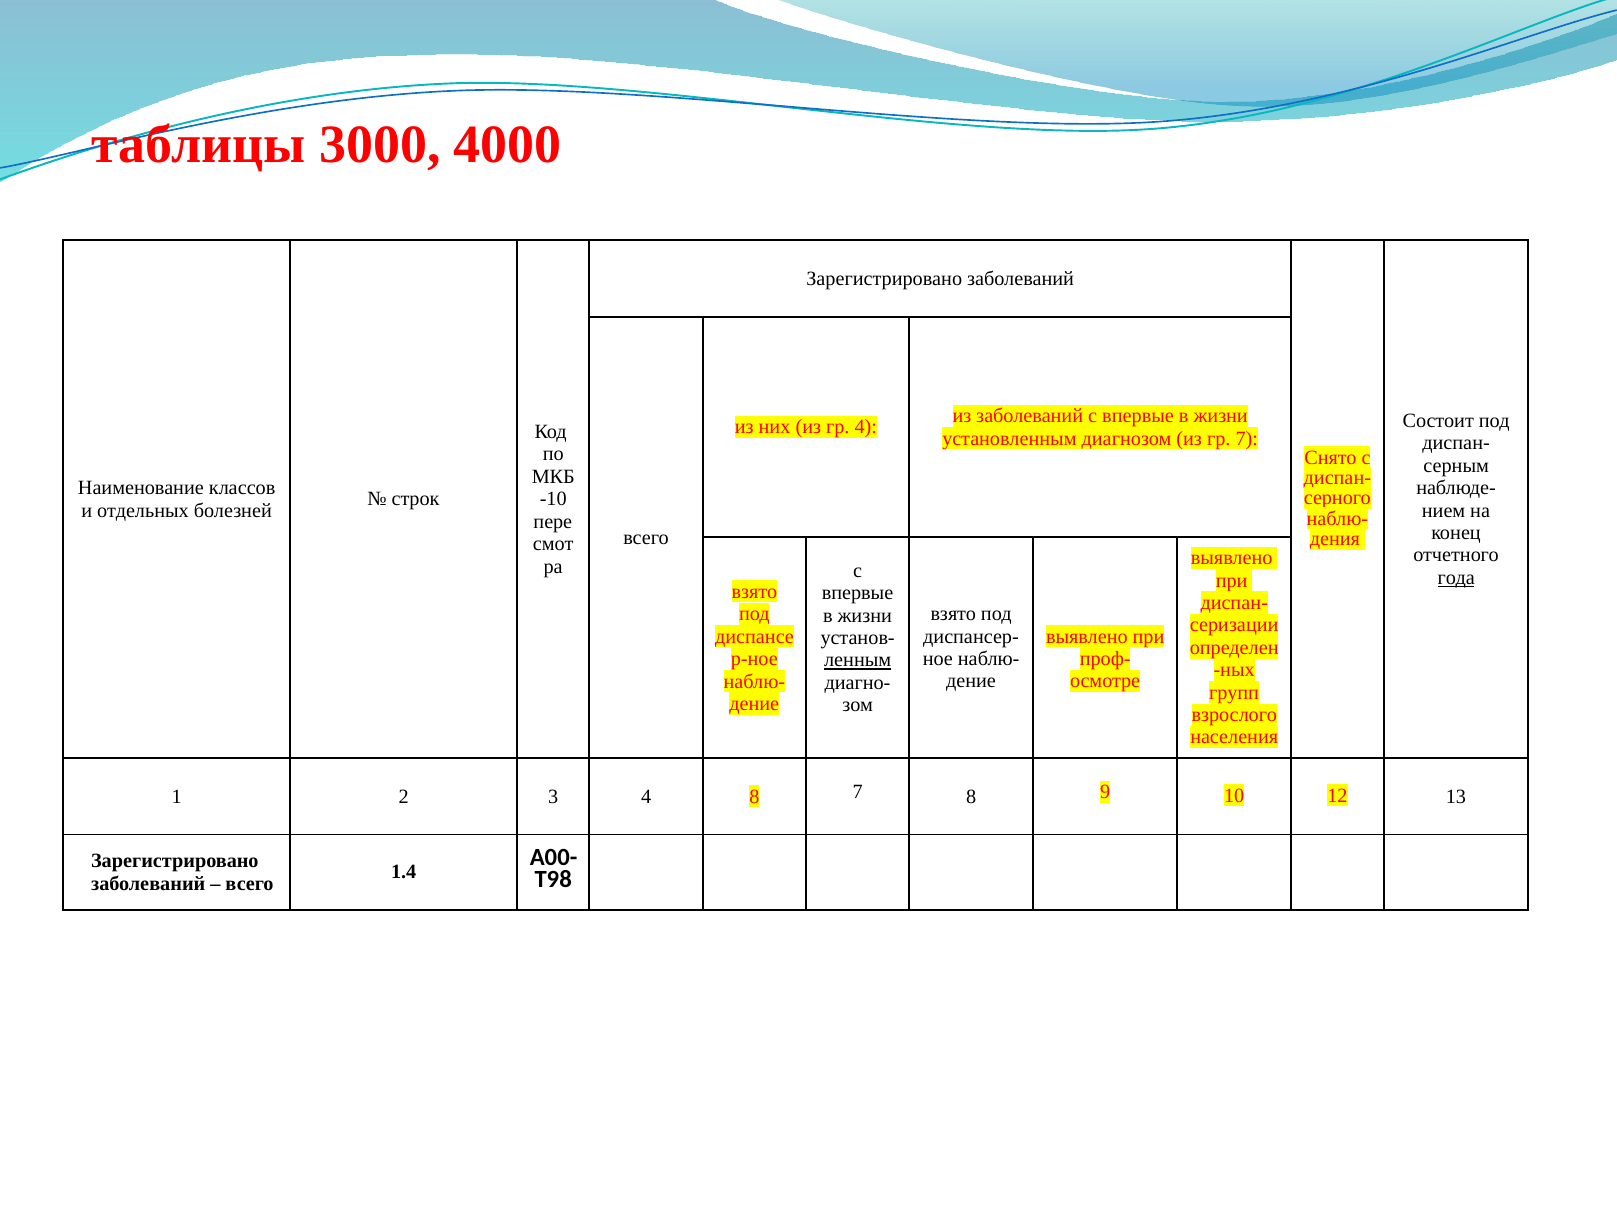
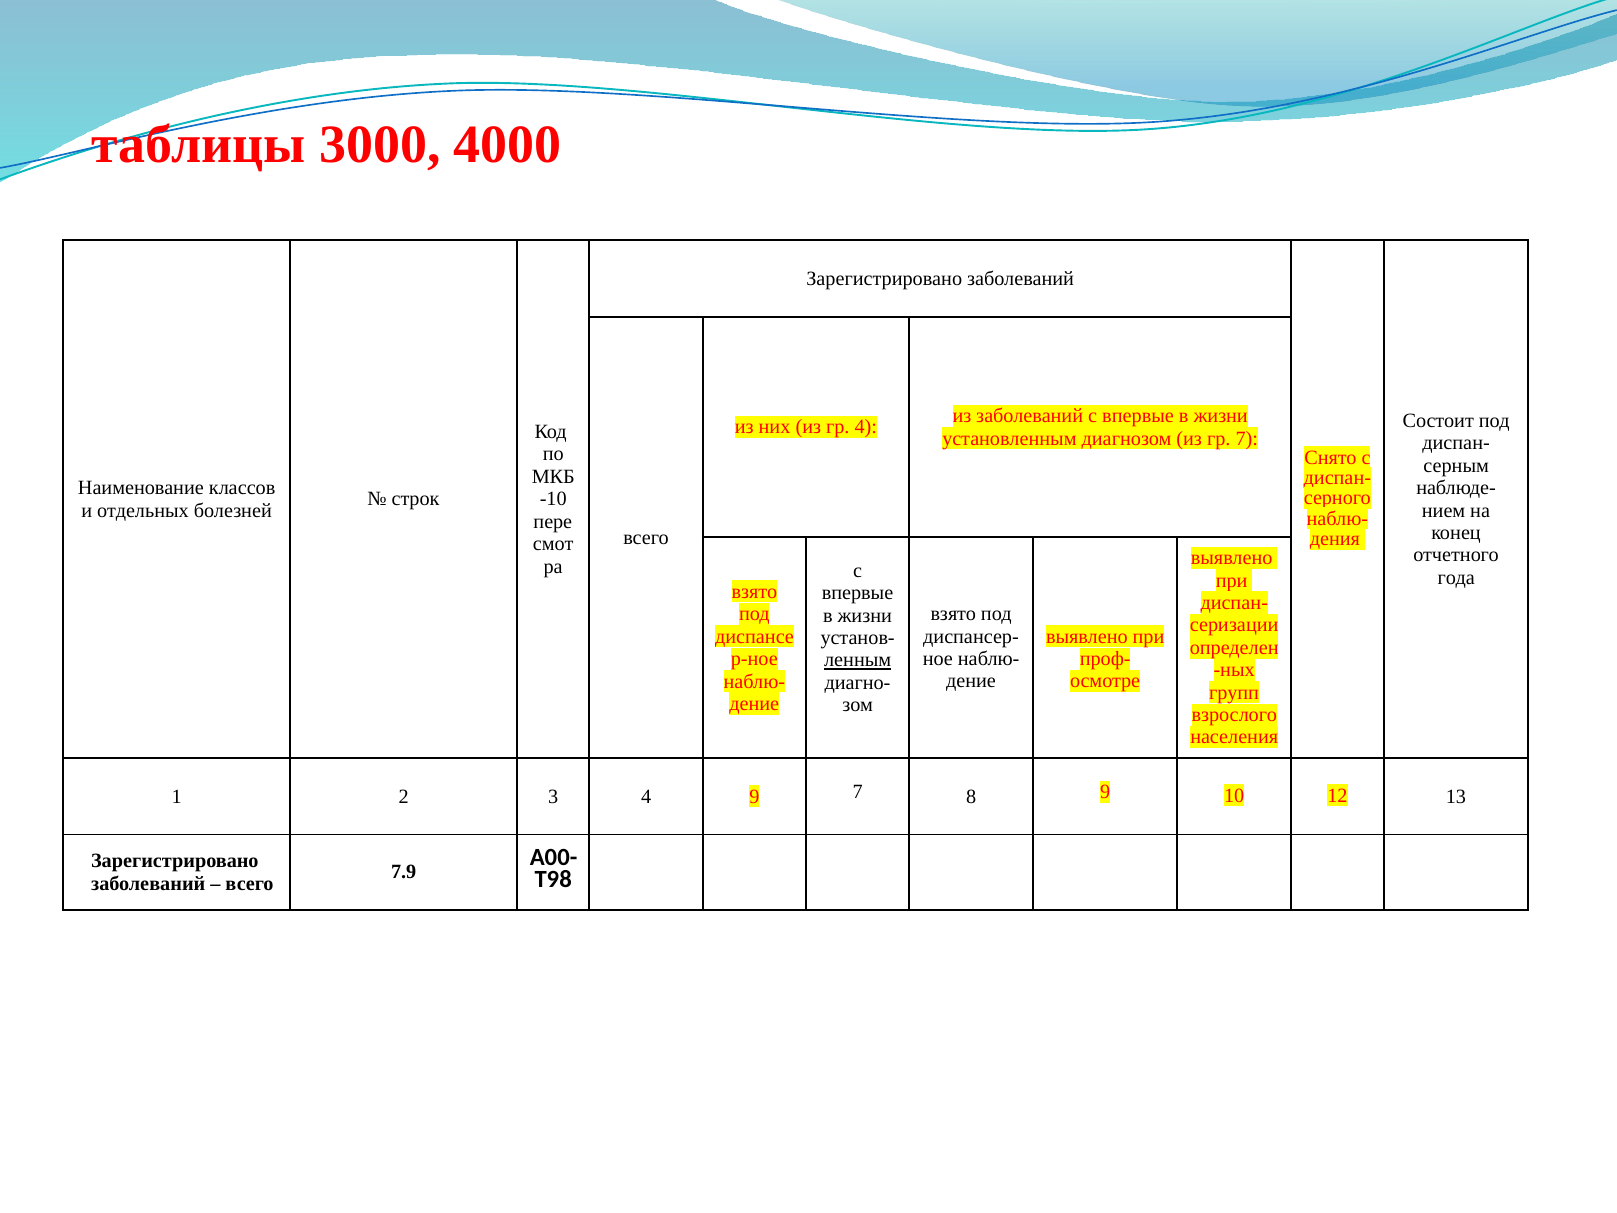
года underline: present -> none
4 8: 8 -> 9
1.4: 1.4 -> 7.9
